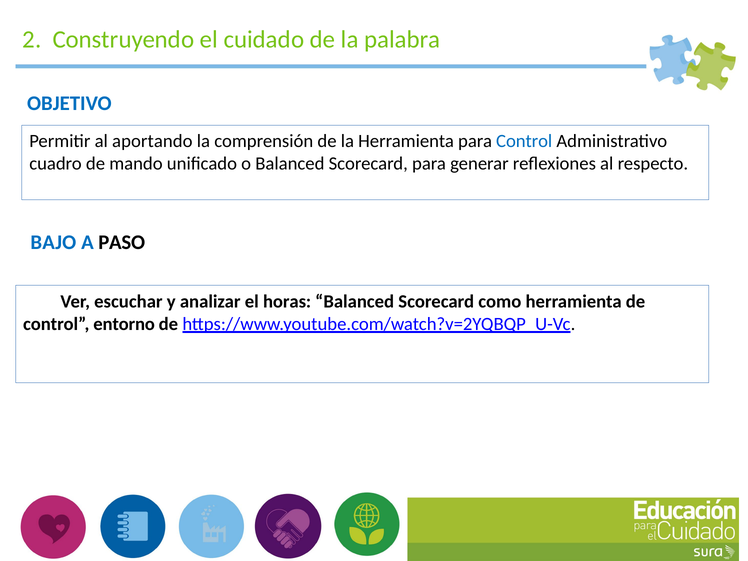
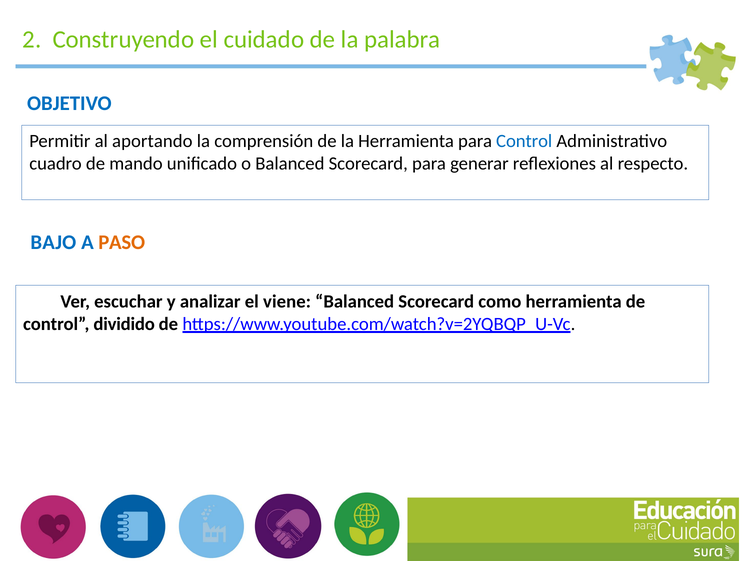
PASO colour: black -> orange
horas: horas -> viene
entorno: entorno -> dividido
